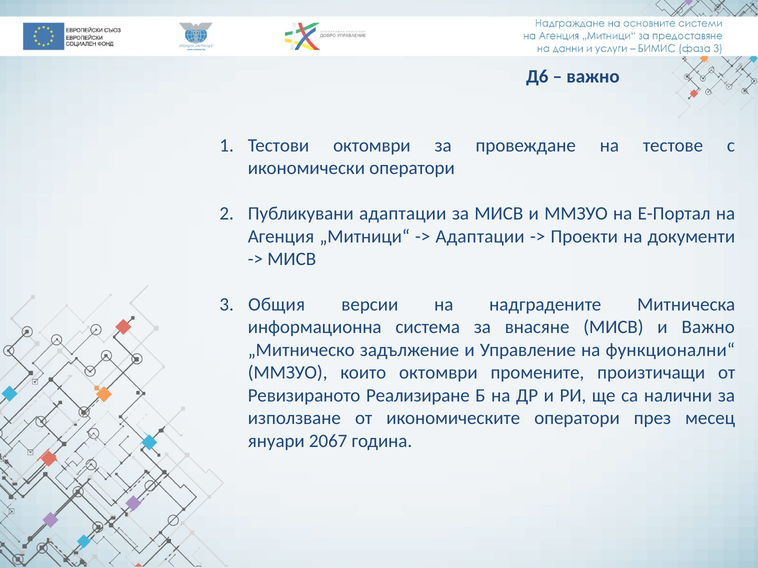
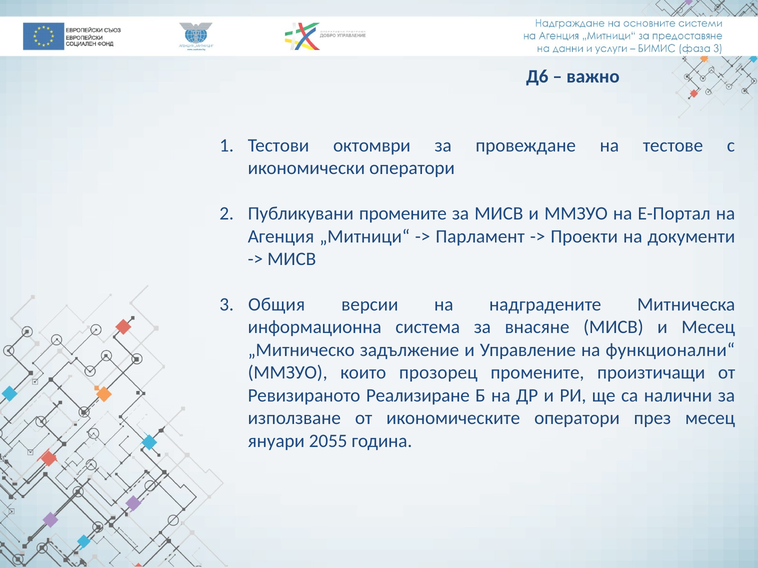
Публикувани адаптации: адаптации -> промените
Адаптации at (480, 236): Адаптации -> Парламент
и Важно: Важно -> Месец
които октомври: октомври -> прозорец
2067: 2067 -> 2055
